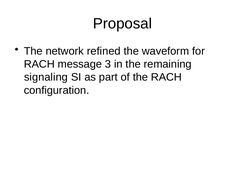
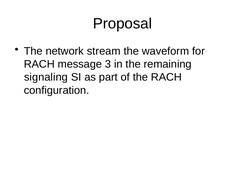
refined: refined -> stream
